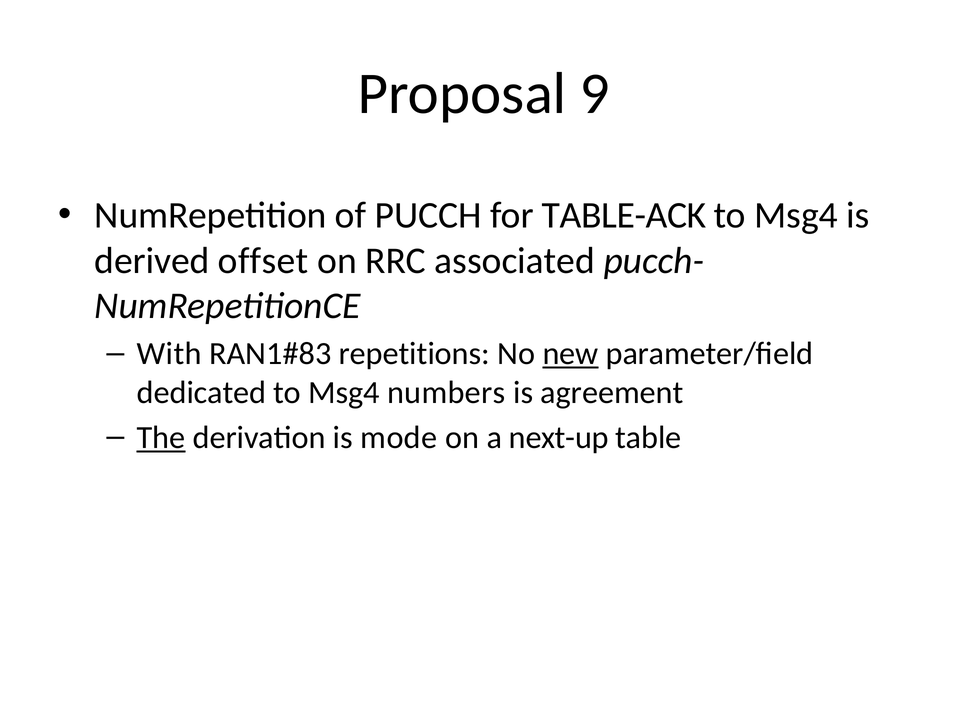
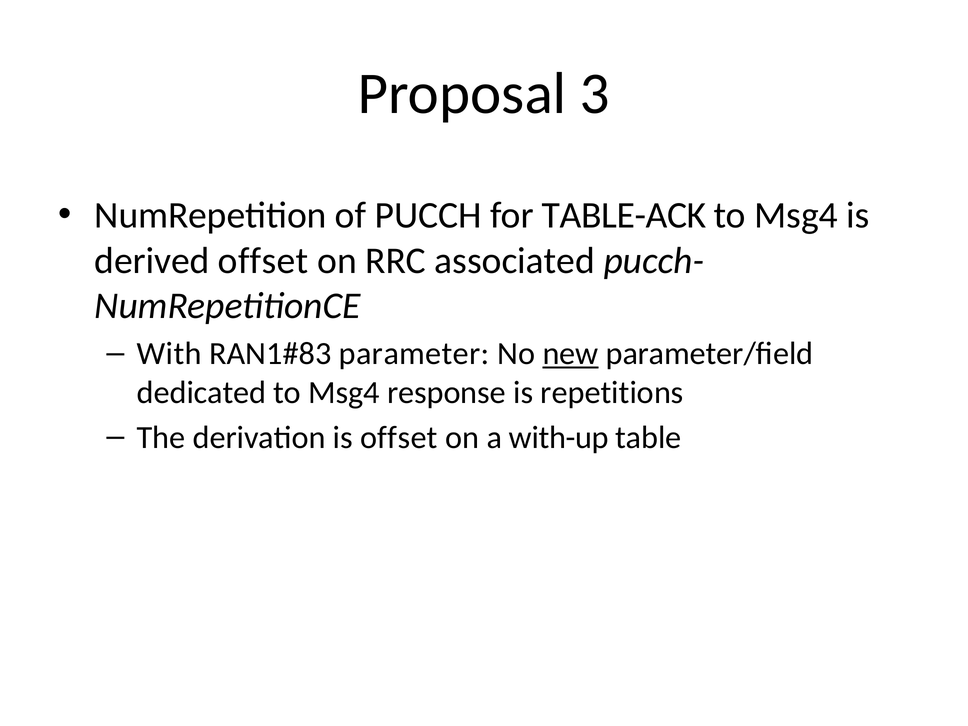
9: 9 -> 3
repetitions: repetitions -> parameter
numbers: numbers -> response
agreement: agreement -> repetitions
The underline: present -> none
is mode: mode -> offset
next-up: next-up -> with-up
